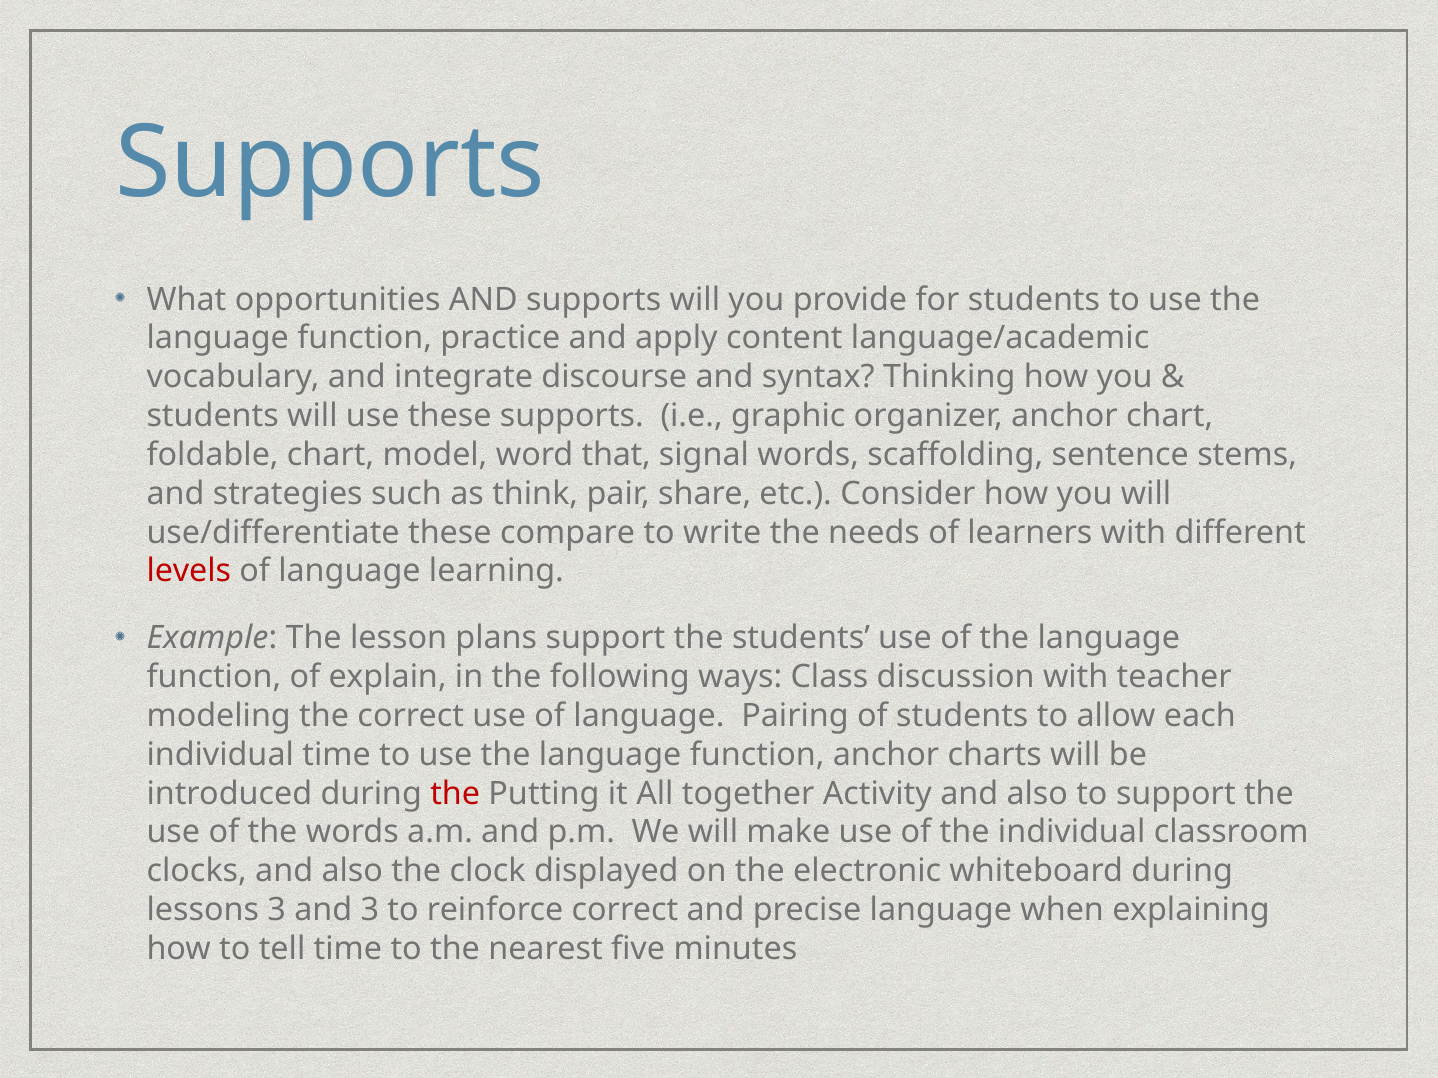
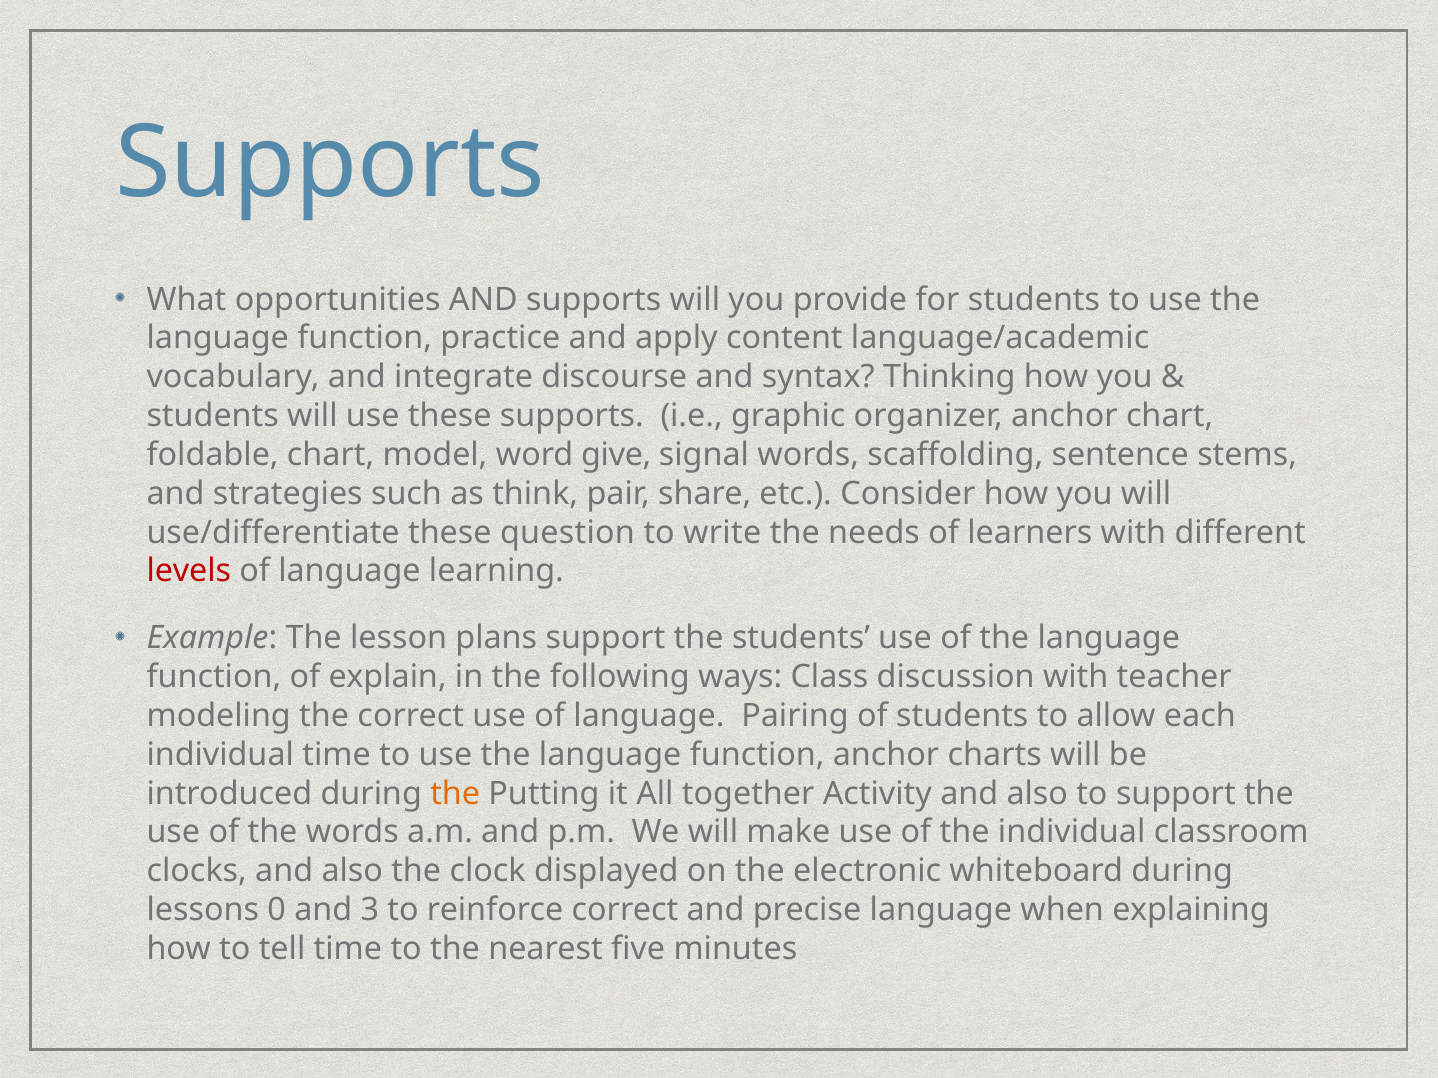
that: that -> give
compare: compare -> question
the at (455, 794) colour: red -> orange
lessons 3: 3 -> 0
